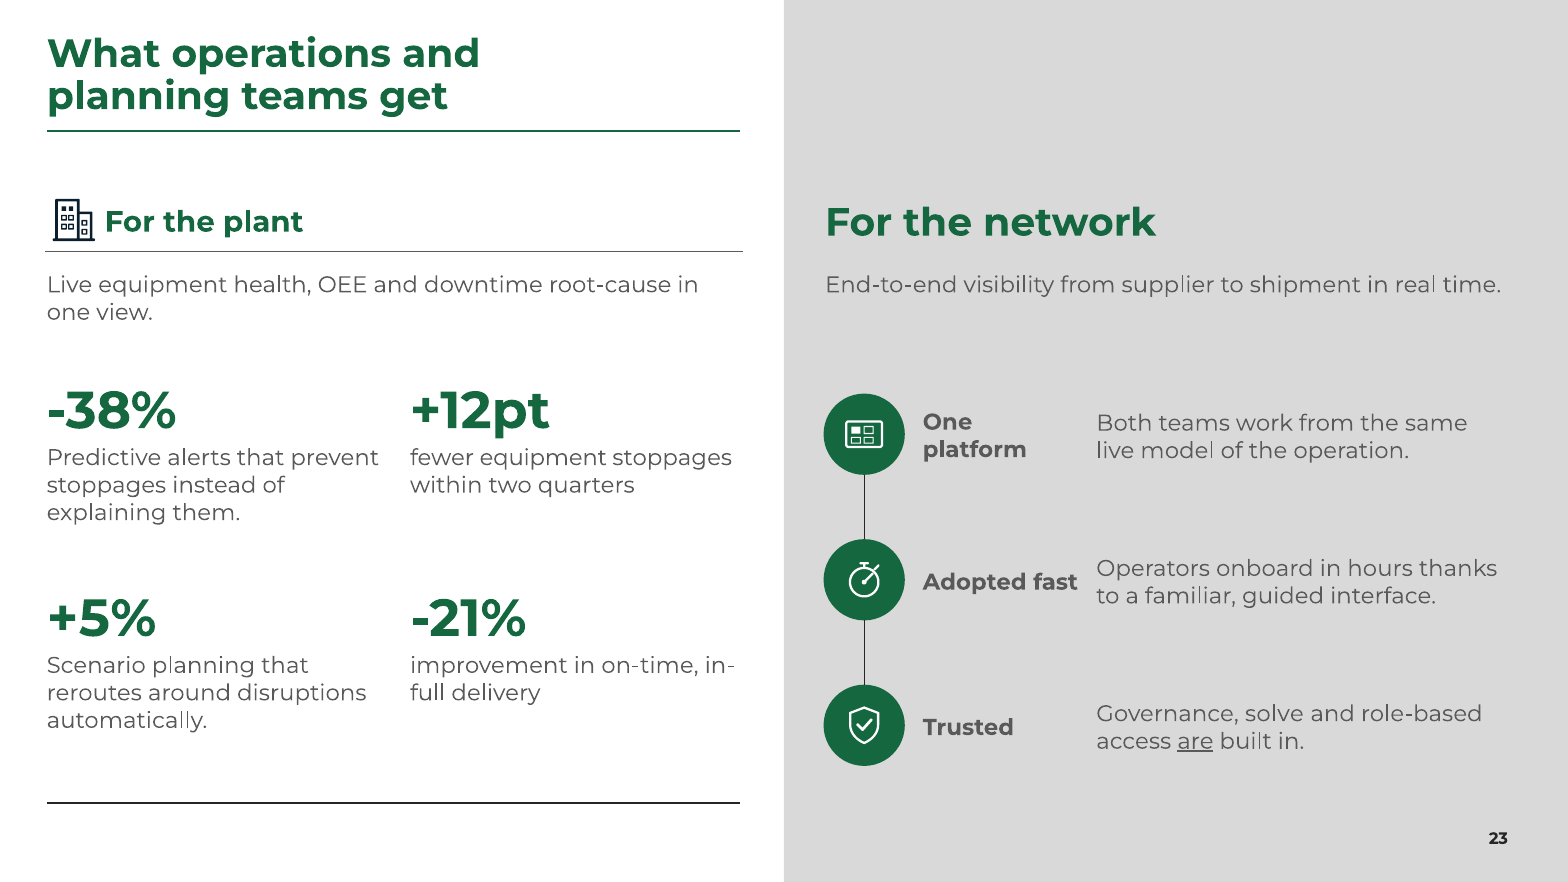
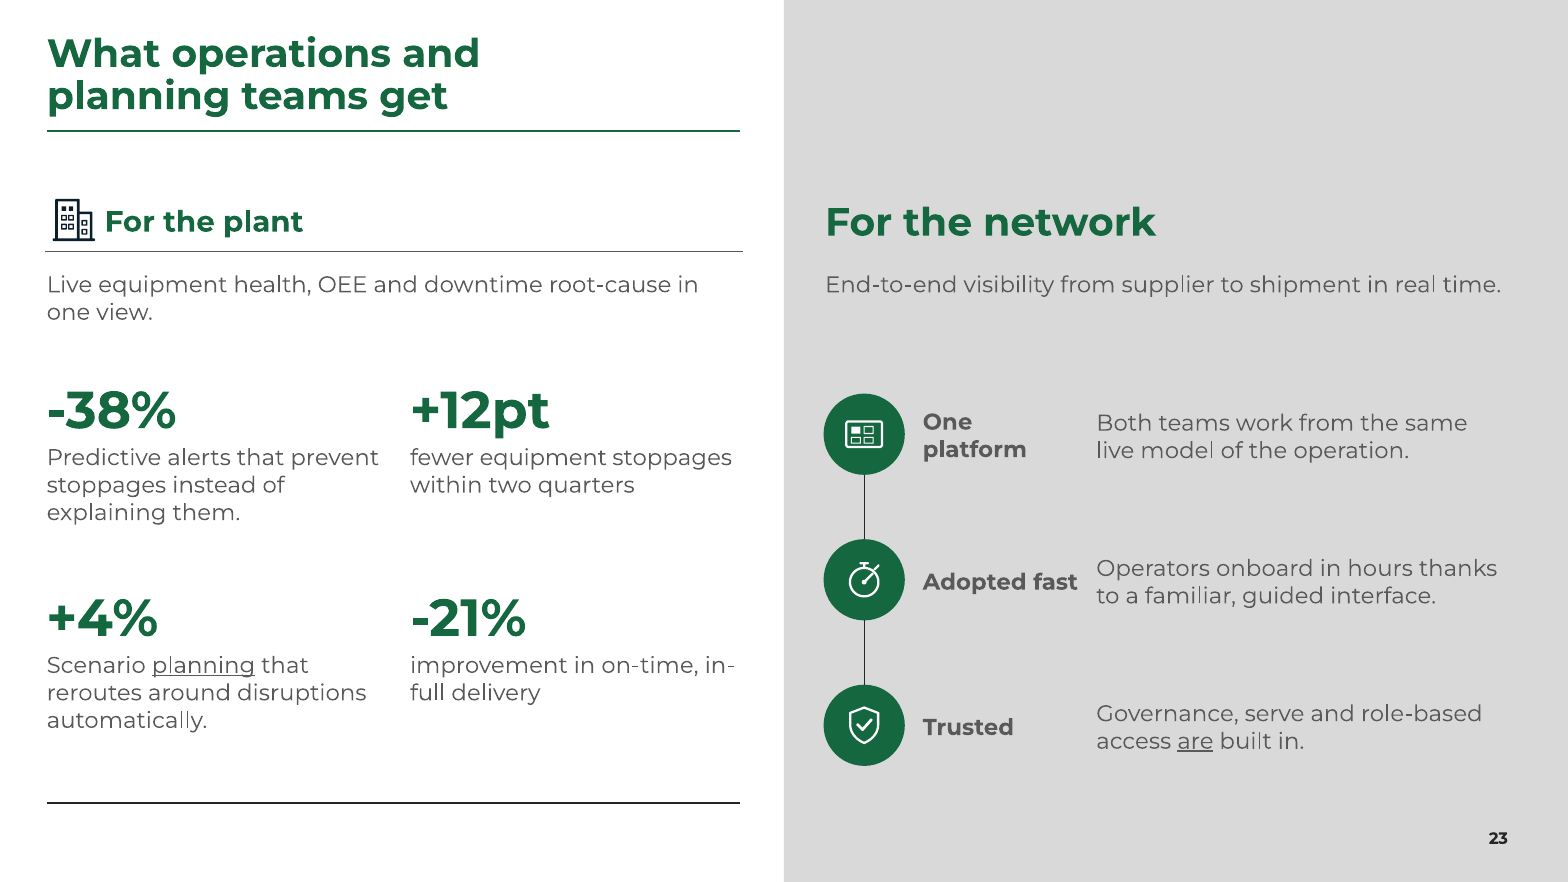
+5%: +5% -> +4%
planning at (203, 665) underline: none -> present
solve: solve -> serve
